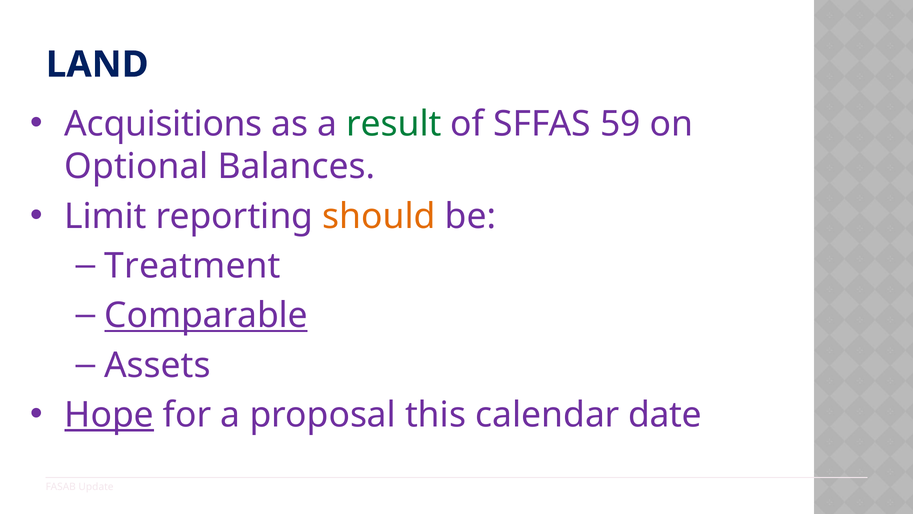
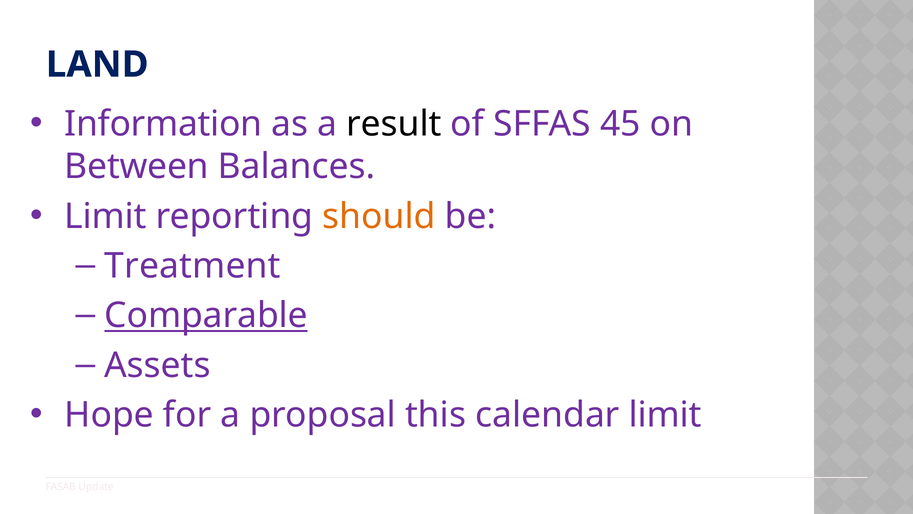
Acquisitions: Acquisitions -> Information
result colour: green -> black
59: 59 -> 45
Optional: Optional -> Between
Hope underline: present -> none
calendar date: date -> limit
